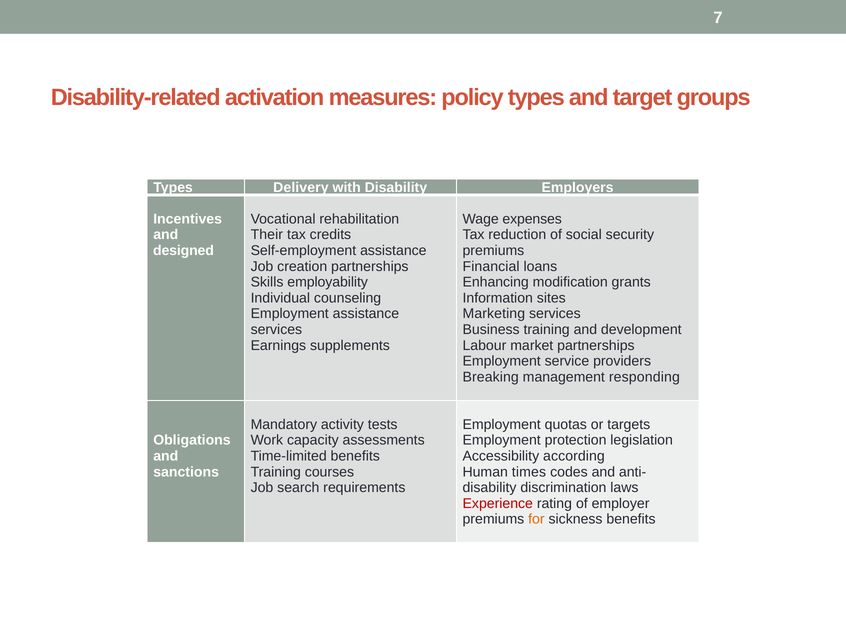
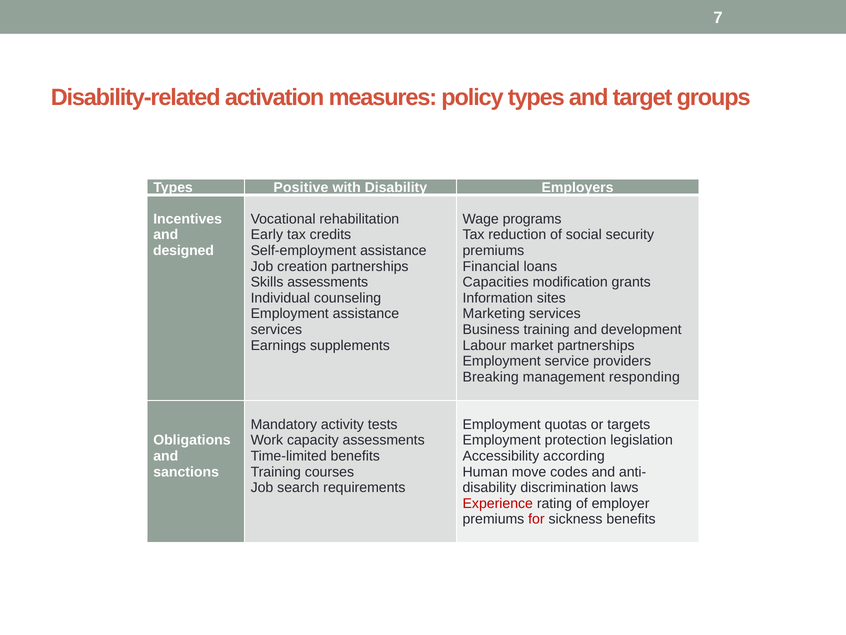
Delivery: Delivery -> Positive
expenses: expenses -> programs
Their: Their -> Early
Skills employability: employability -> assessments
Enhancing: Enhancing -> Capacities
times: times -> move
for colour: orange -> red
